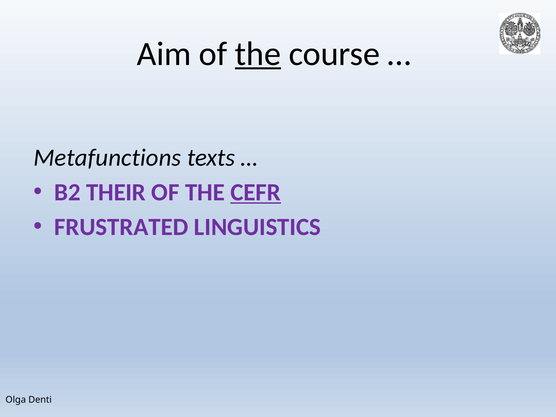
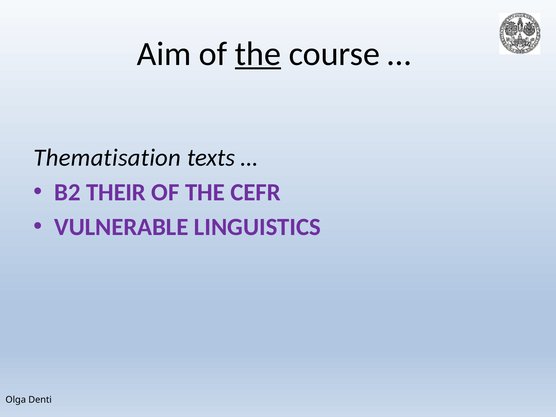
Metafunctions: Metafunctions -> Thematisation
CEFR underline: present -> none
FRUSTRATED: FRUSTRATED -> VULNERABLE
